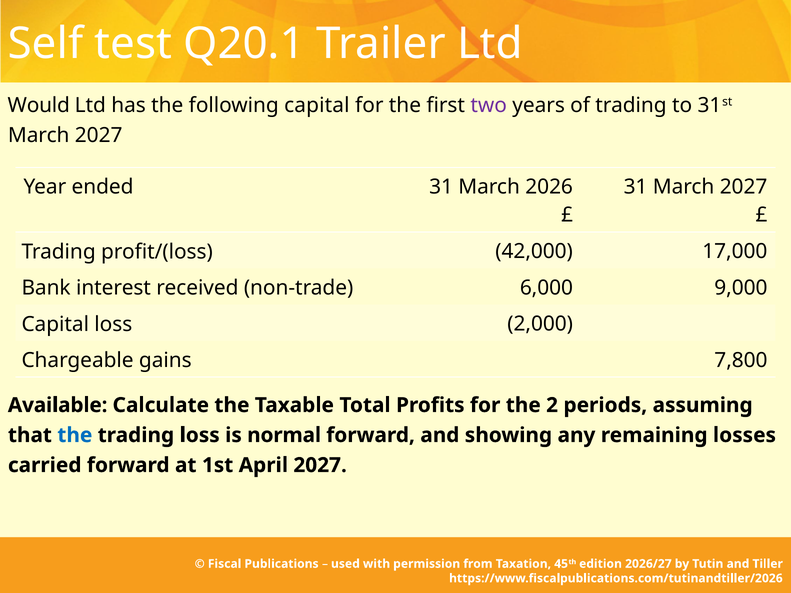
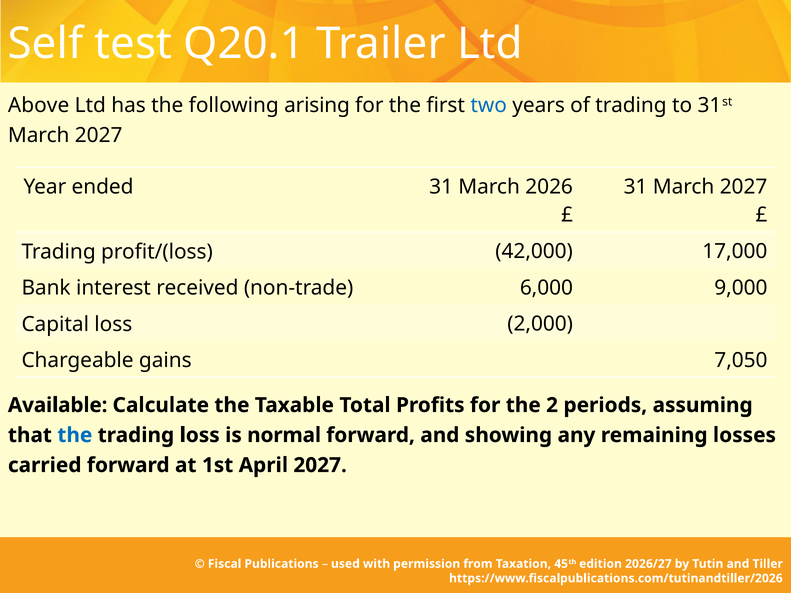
Would: Would -> Above
following capital: capital -> arising
two colour: purple -> blue
7,800: 7,800 -> 7,050
